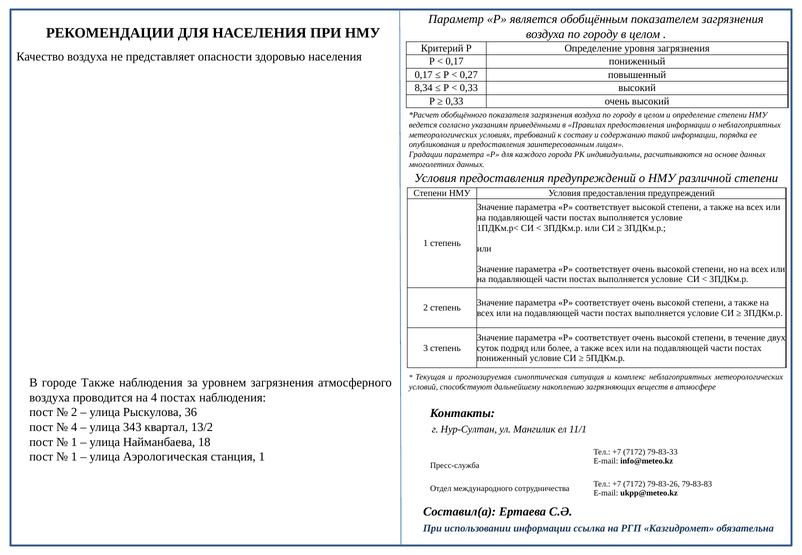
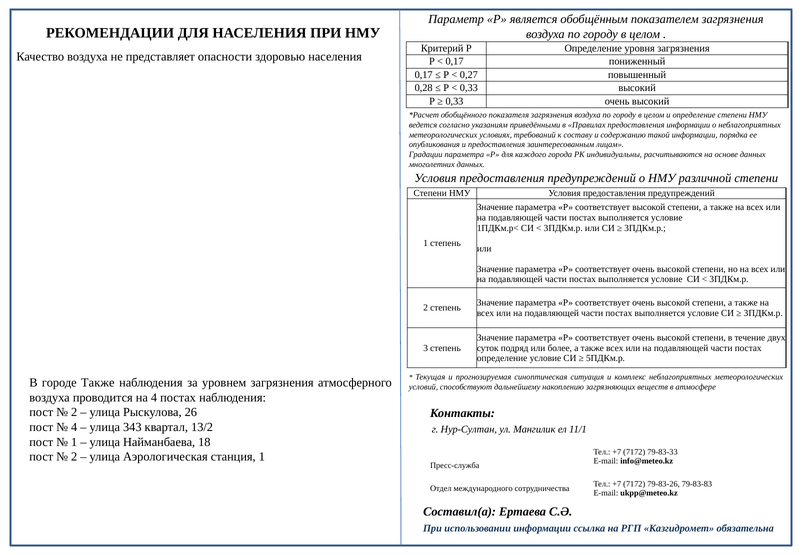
8,34: 8,34 -> 0,28
пониженный at (502, 358): пониженный -> определение
36: 36 -> 26
1 at (74, 457): 1 -> 2
